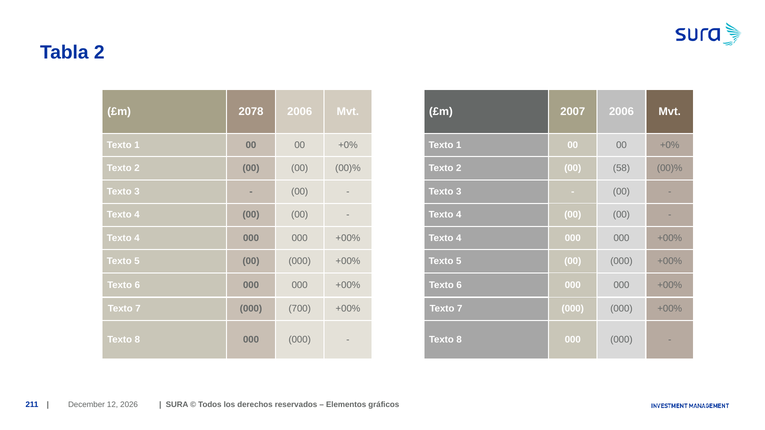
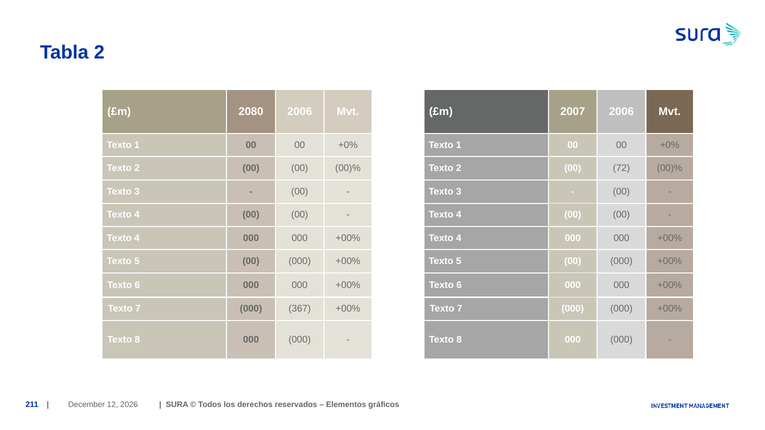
2078: 2078 -> 2080
58: 58 -> 72
700: 700 -> 367
